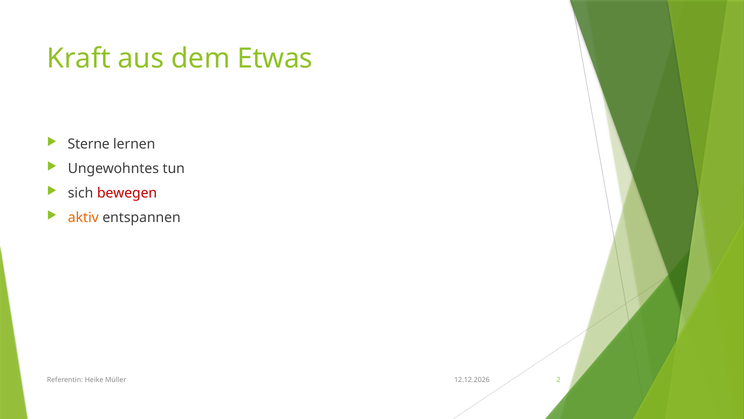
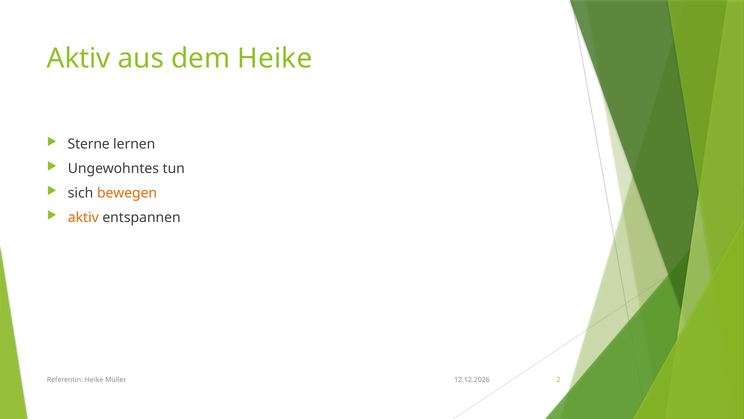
Kraft at (79, 59): Kraft -> Aktiv
dem Etwas: Etwas -> Heike
bewegen colour: red -> orange
